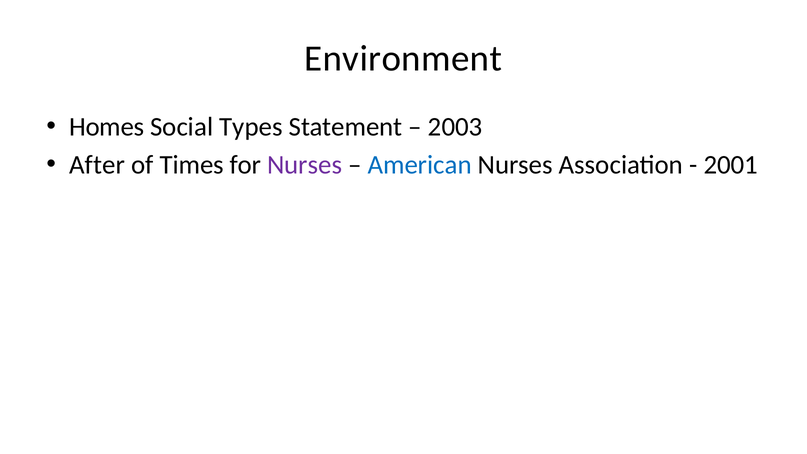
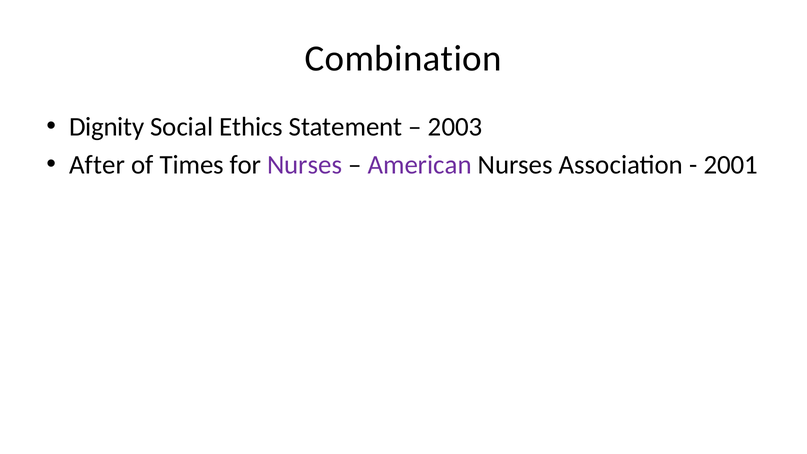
Environment: Environment -> Combination
Homes: Homes -> Dignity
Types: Types -> Ethics
American colour: blue -> purple
